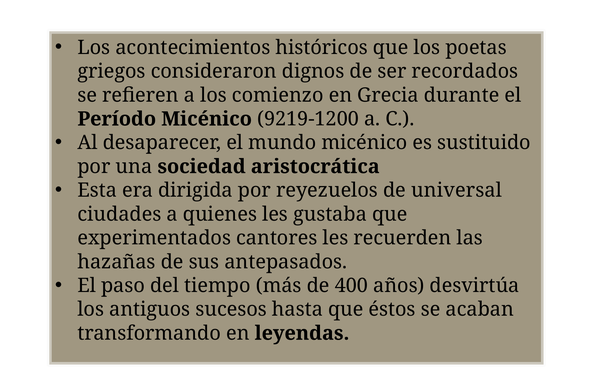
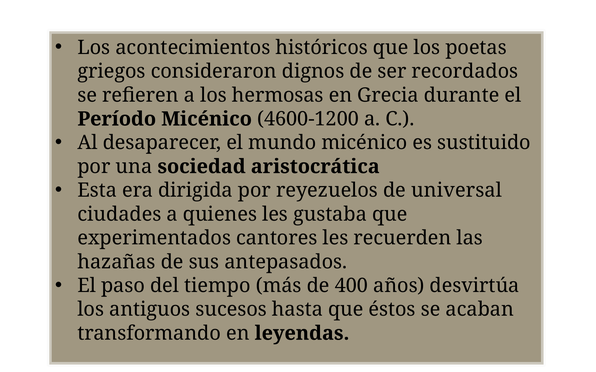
comienzo: comienzo -> hermosas
9219-1200: 9219-1200 -> 4600-1200
